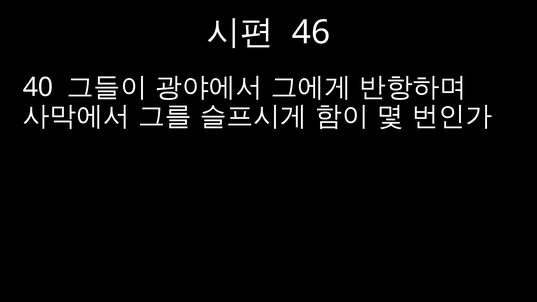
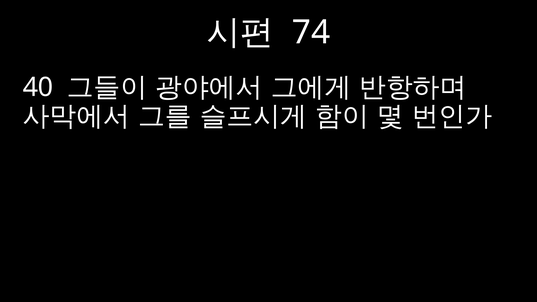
46: 46 -> 74
